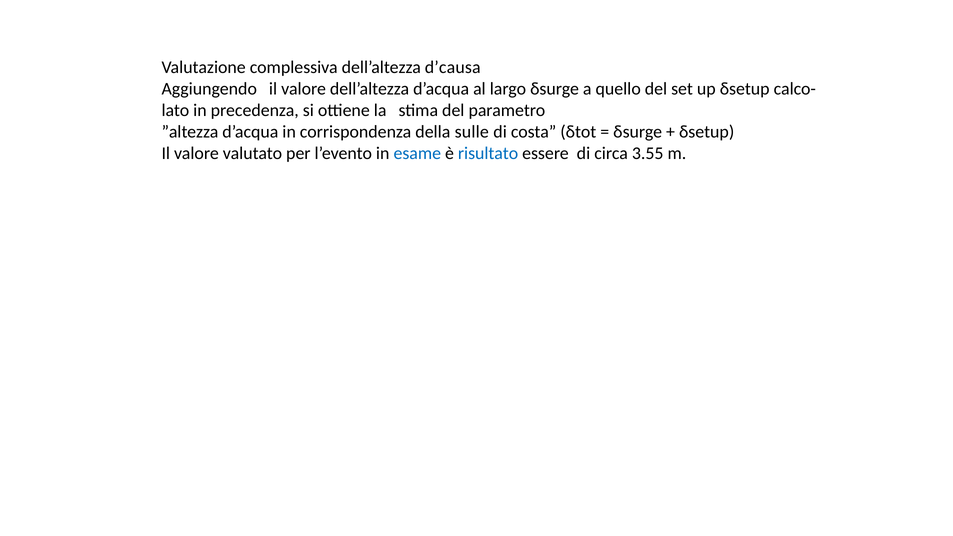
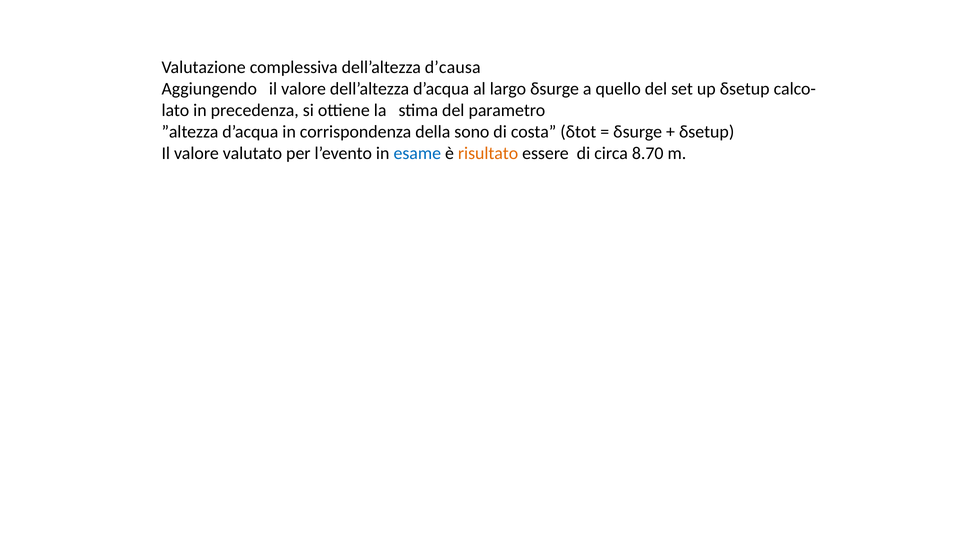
sulle: sulle -> sono
risultato colour: blue -> orange
3.55: 3.55 -> 8.70
